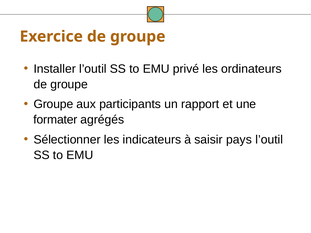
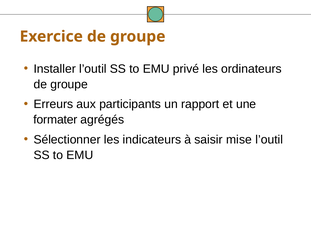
Groupe at (53, 104): Groupe -> Erreurs
pays: pays -> mise
